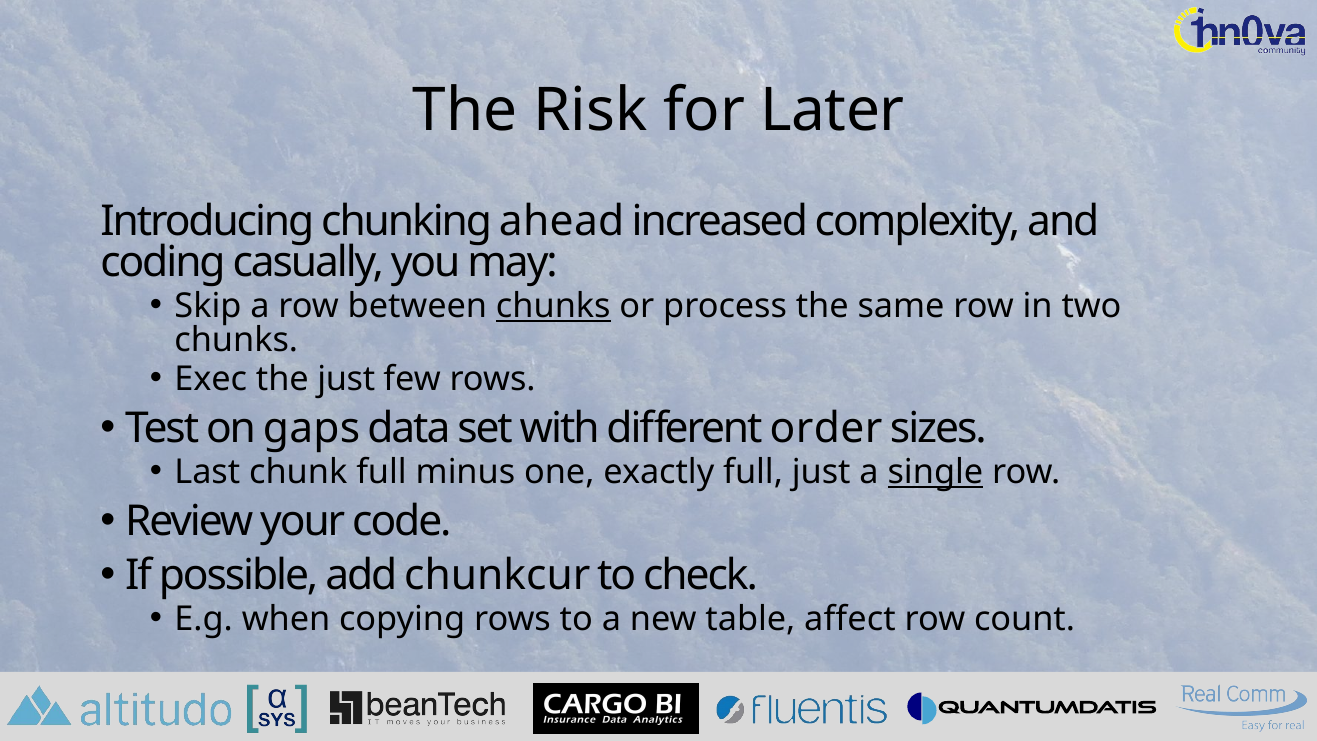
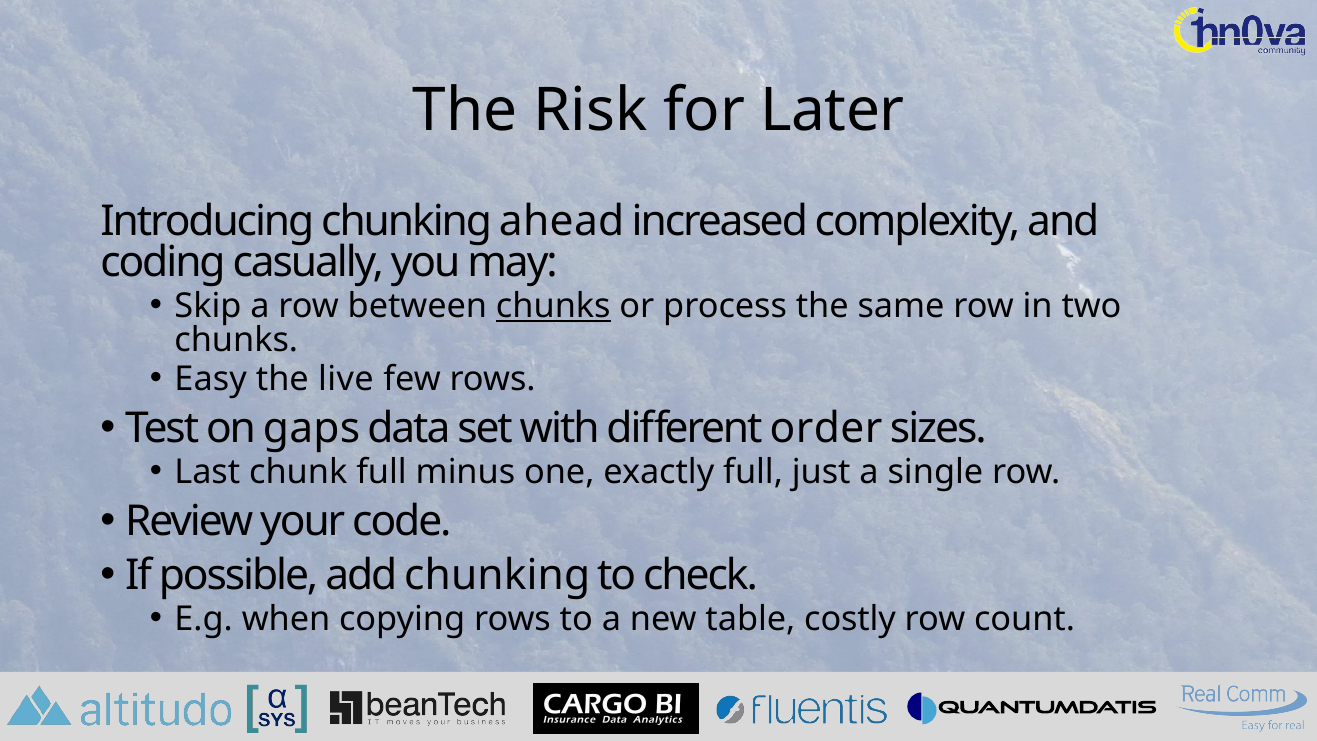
Exec: Exec -> Easy
the just: just -> live
single underline: present -> none
add chunkcur: chunkcur -> chunking
affect: affect -> costly
